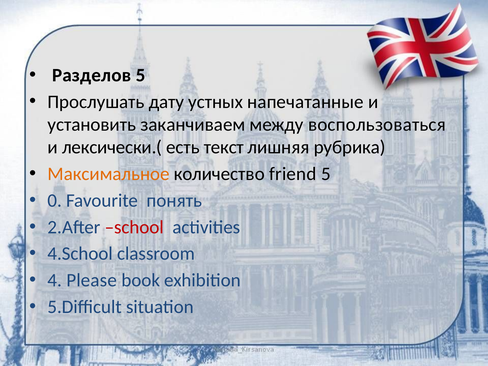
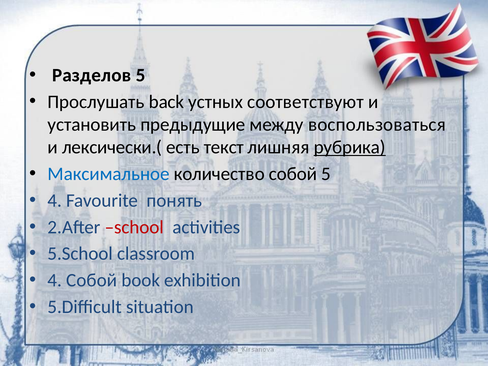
дату: дату -> back
напечатанные: напечатанные -> соответствуют
заканчиваем: заканчиваем -> предыдущие
рубрика underline: none -> present
Максимальное colour: orange -> blue
количество friend: friend -> собой
0 at (55, 201): 0 -> 4
4.School: 4.School -> 5.School
4 Please: Please -> Собой
